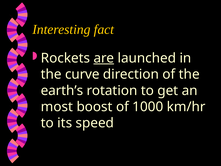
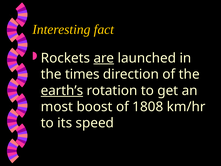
curve: curve -> times
earth’s underline: none -> present
1000: 1000 -> 1808
